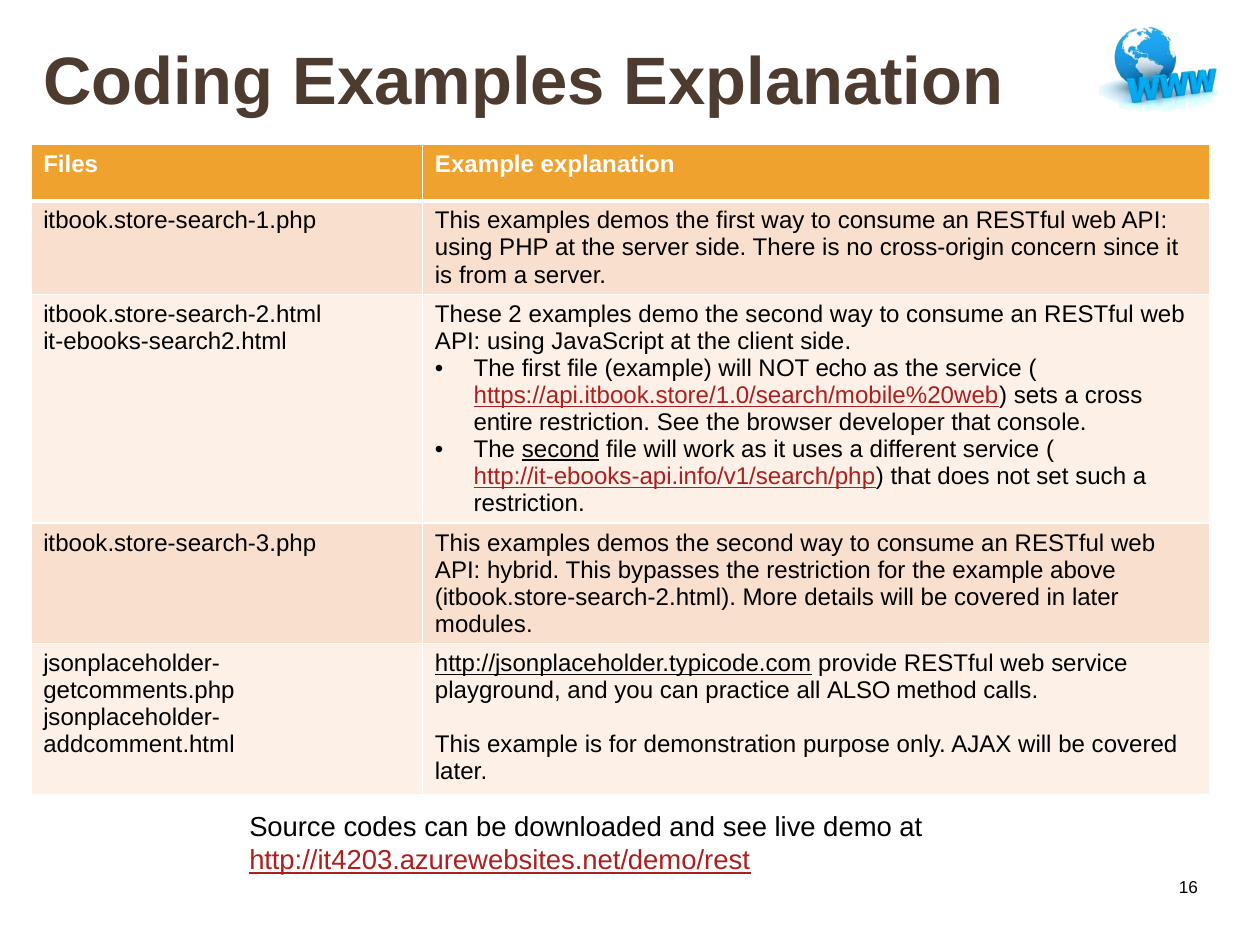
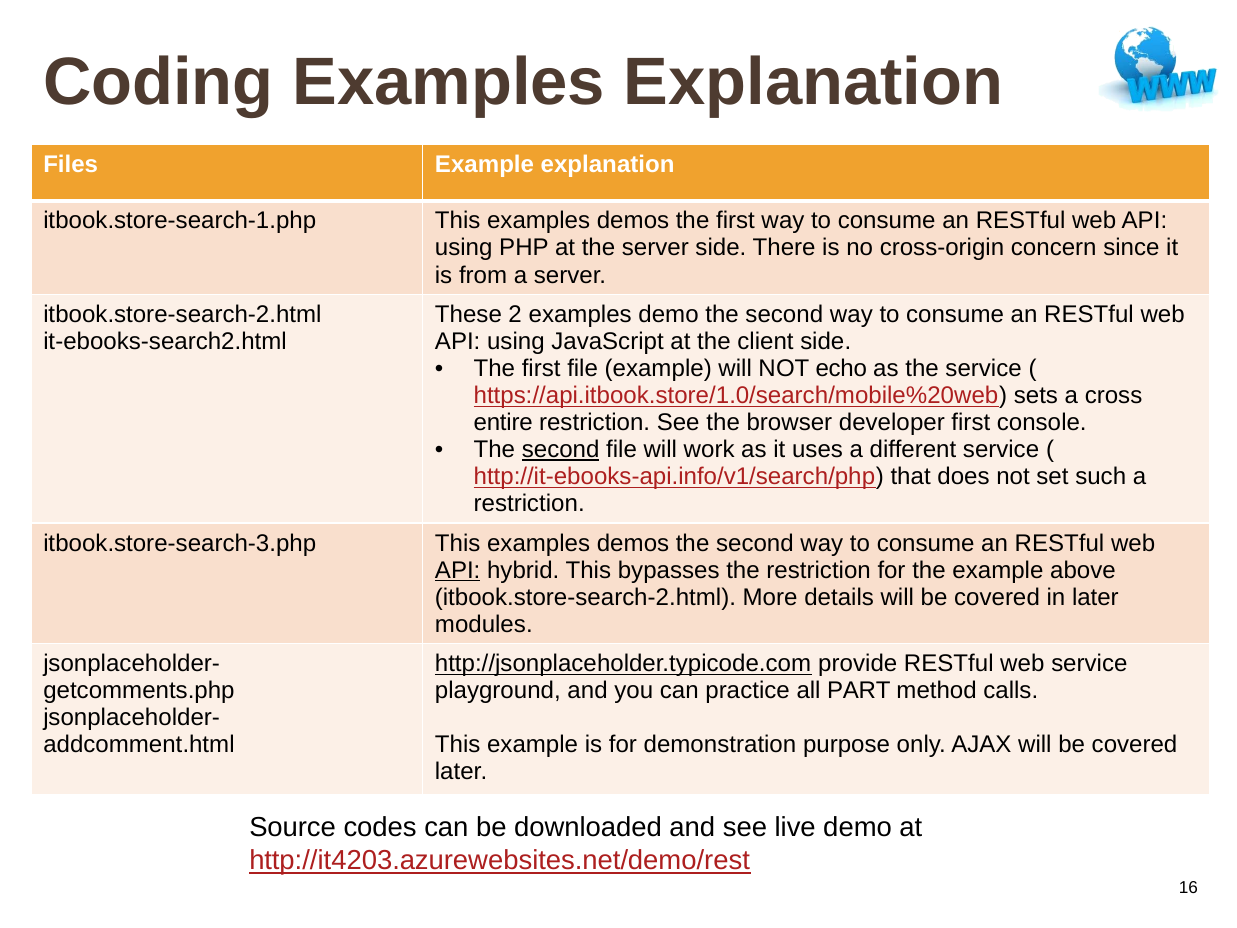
developer that: that -> first
API at (458, 570) underline: none -> present
ALSO: ALSO -> PART
